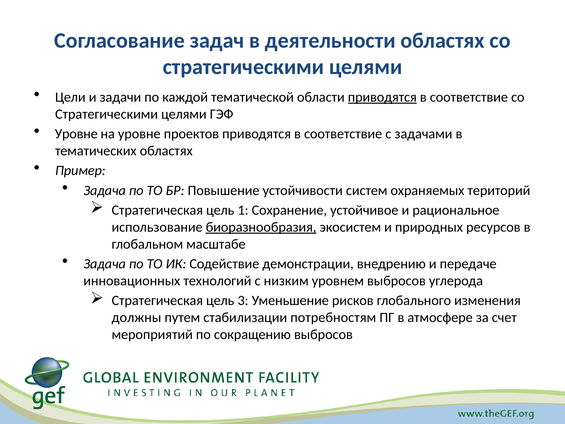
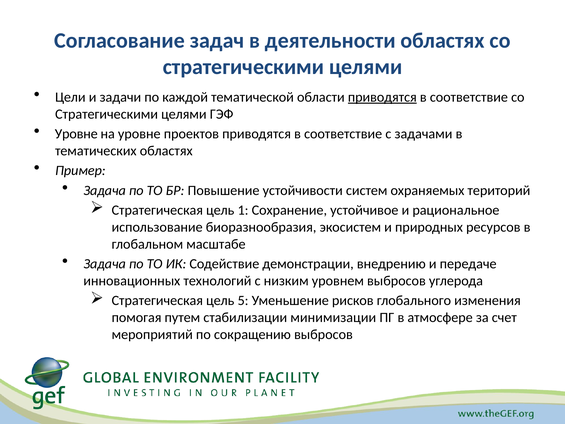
биоразнообразия underline: present -> none
3: 3 -> 5
должны: должны -> помогая
потребностям: потребностям -> минимизации
